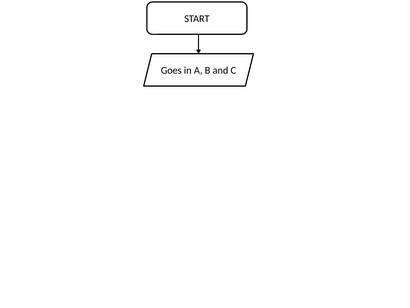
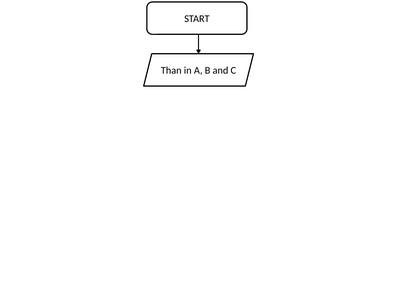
Goes: Goes -> Than
